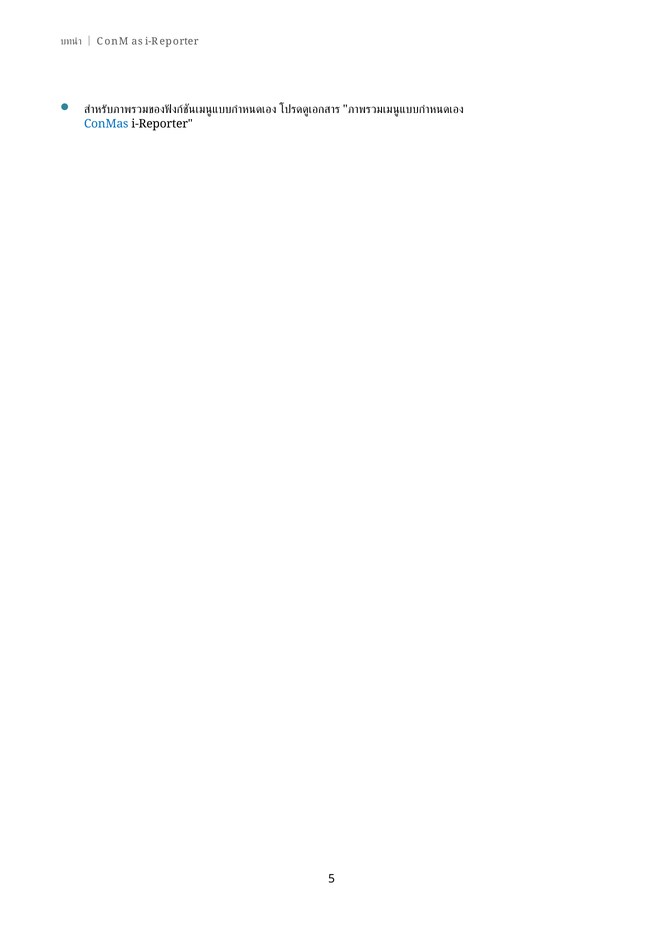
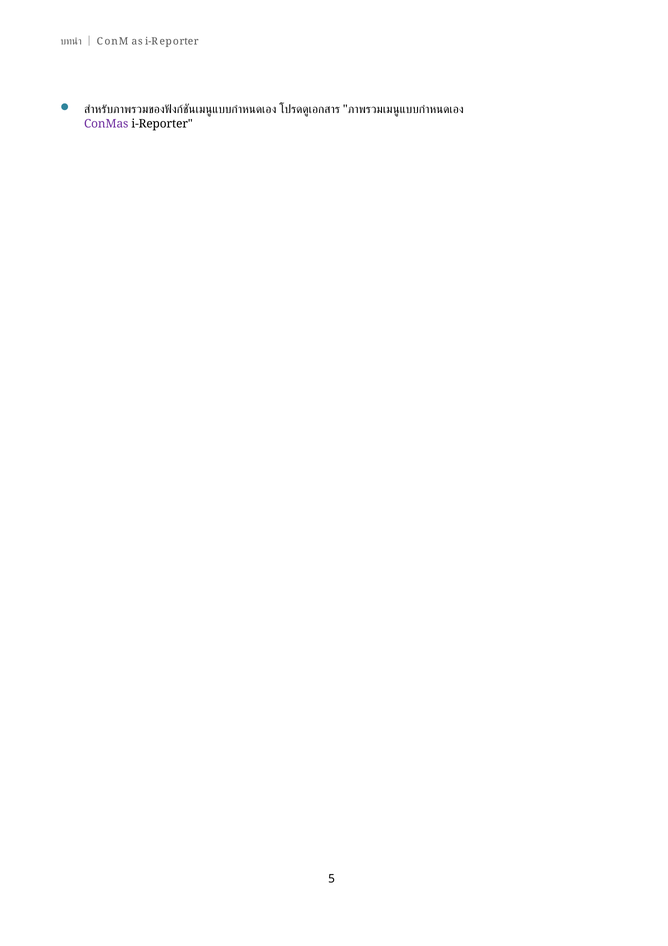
ConMas colour: blue -> purple
